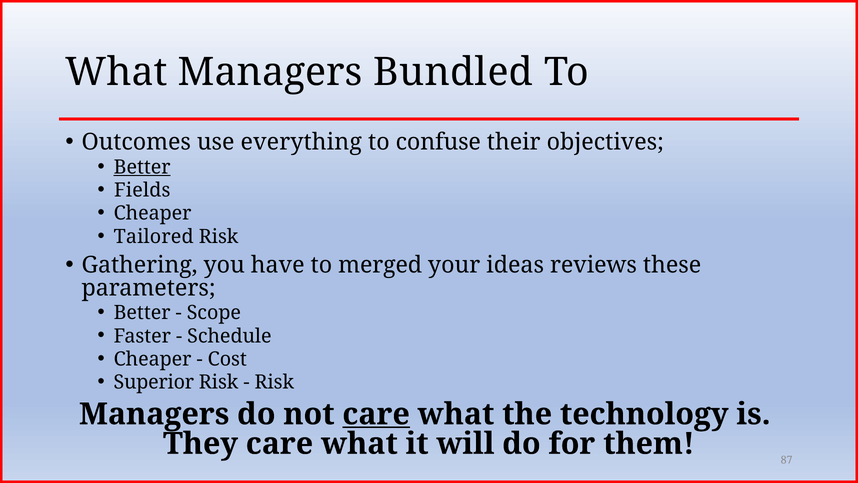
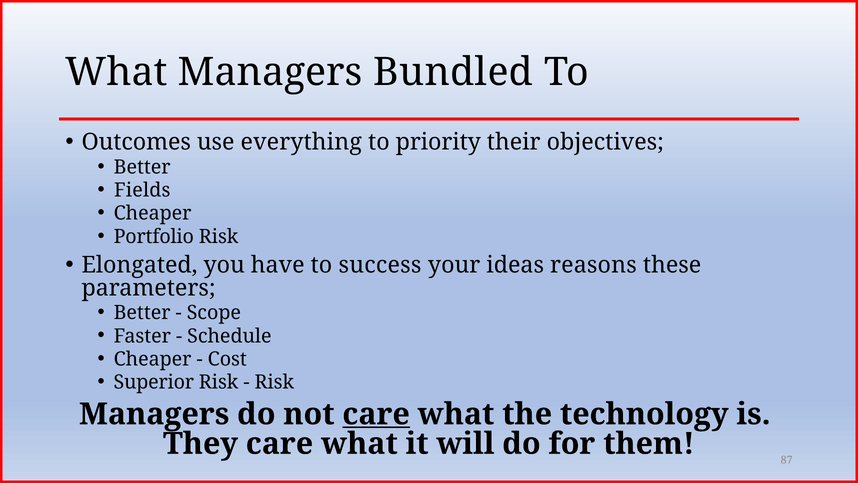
confuse: confuse -> priority
Better at (142, 167) underline: present -> none
Tailored: Tailored -> Portfolio
Gathering: Gathering -> Elongated
merged: merged -> success
reviews: reviews -> reasons
